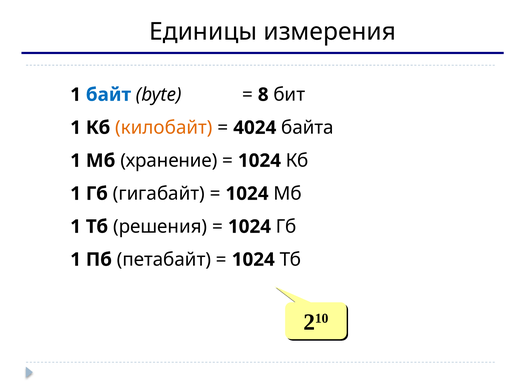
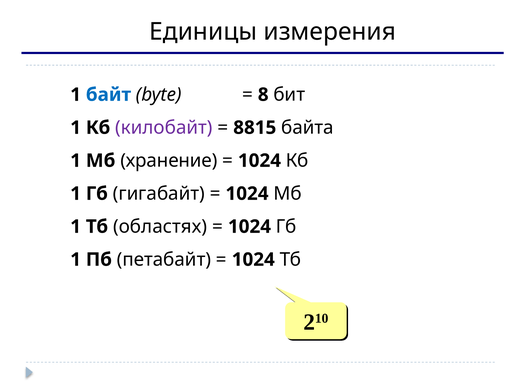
килобайт colour: orange -> purple
4024: 4024 -> 8815
решения: решения -> областях
